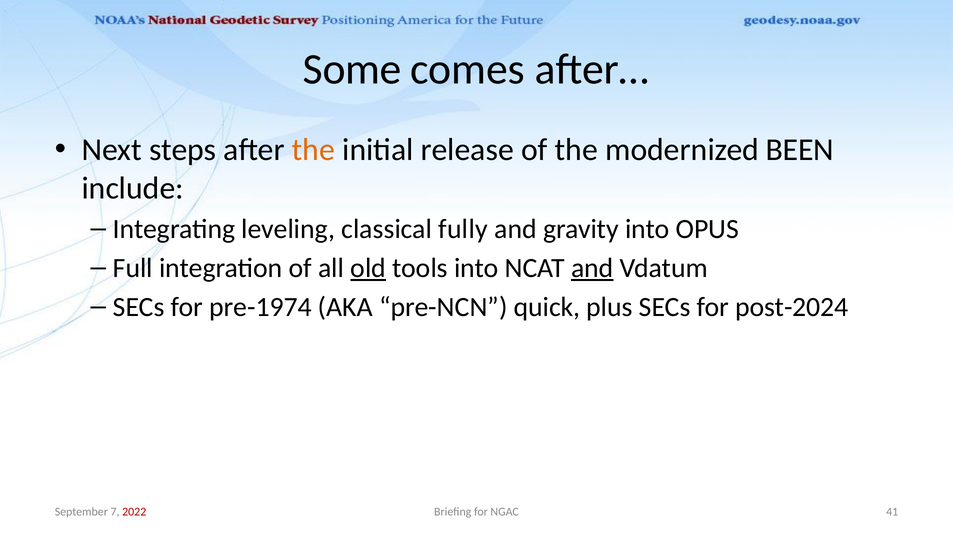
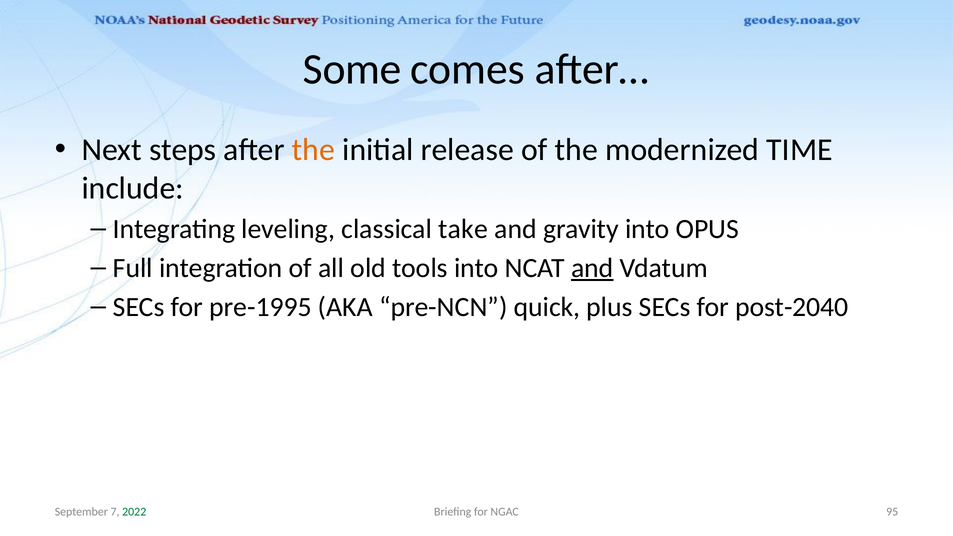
BEEN: BEEN -> TIME
fully: fully -> take
old underline: present -> none
pre-1974: pre-1974 -> pre-1995
post-2024: post-2024 -> post-2040
2022 colour: red -> green
41: 41 -> 95
